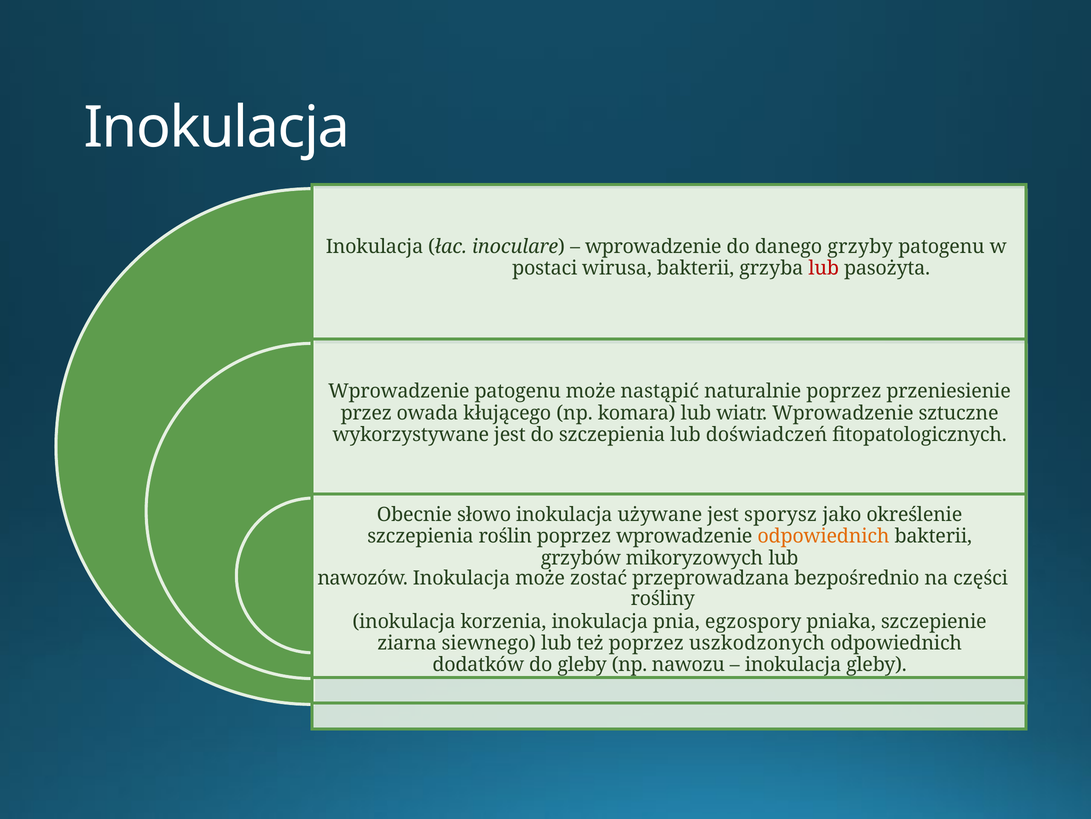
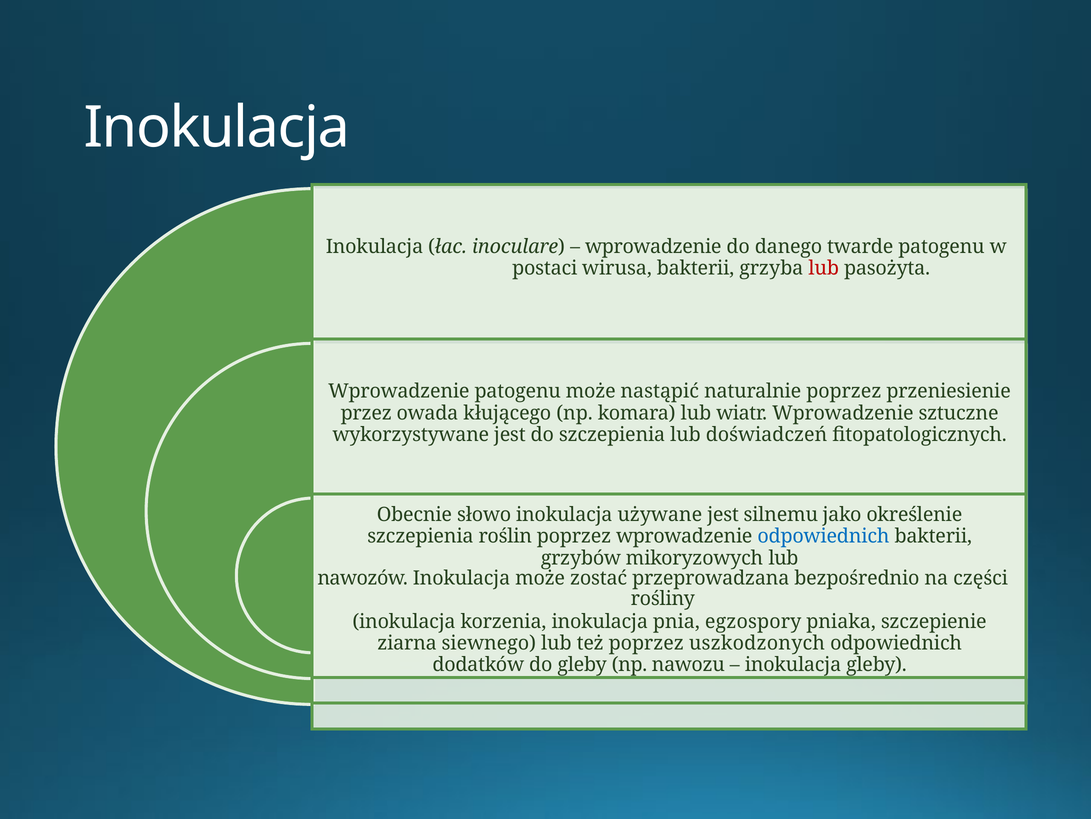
grzyby: grzyby -> twarde
sporysz: sporysz -> silnemu
odpowiednich at (823, 536) colour: orange -> blue
